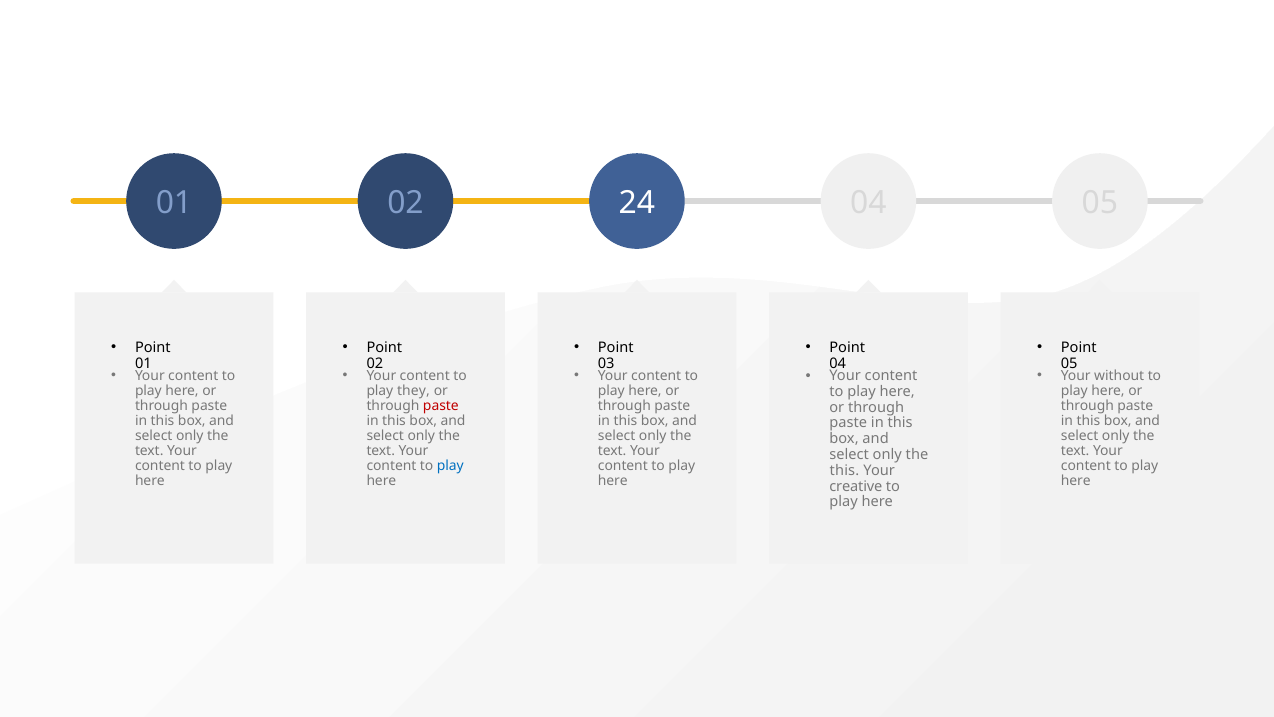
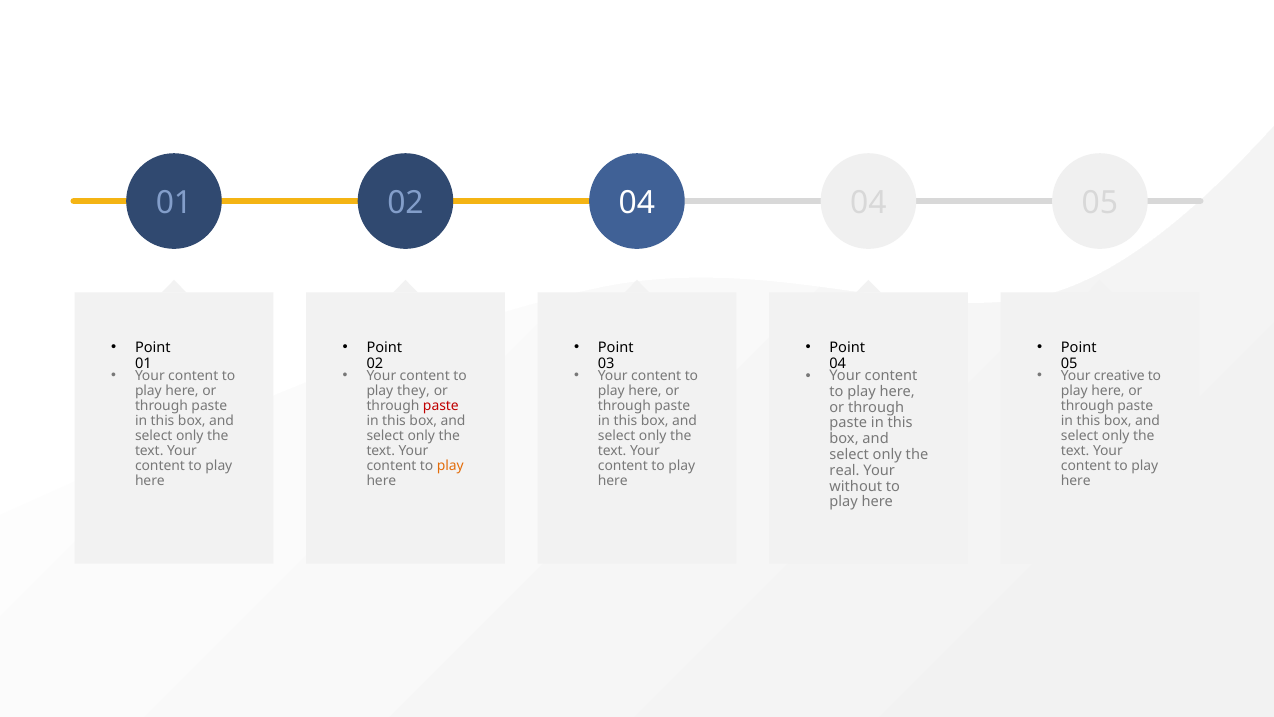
02 24: 24 -> 04
without: without -> creative
play at (450, 466) colour: blue -> orange
this at (844, 470): this -> real
creative: creative -> without
